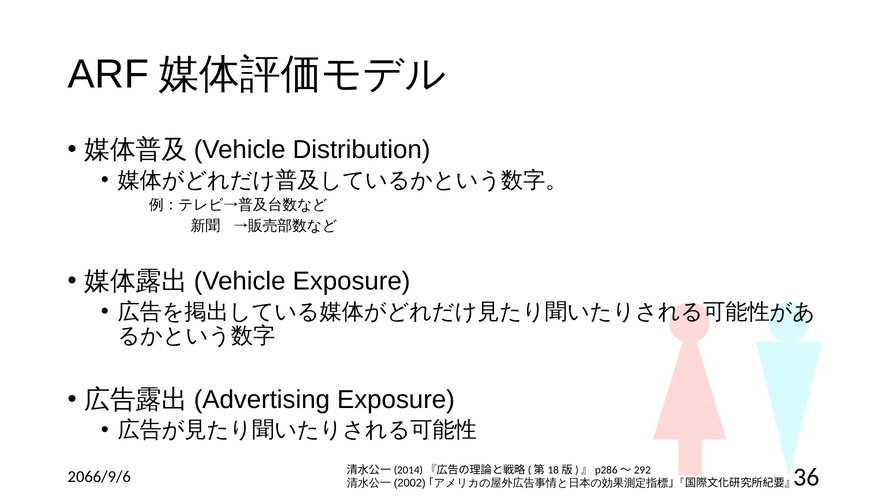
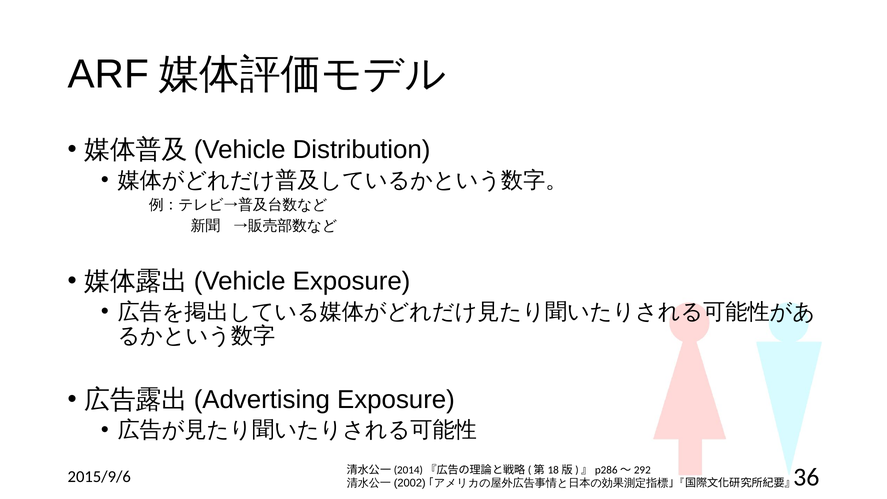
2066/9/6: 2066/9/6 -> 2015/9/6
